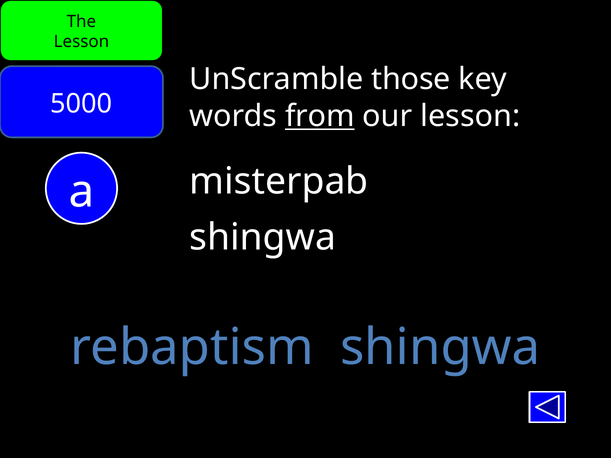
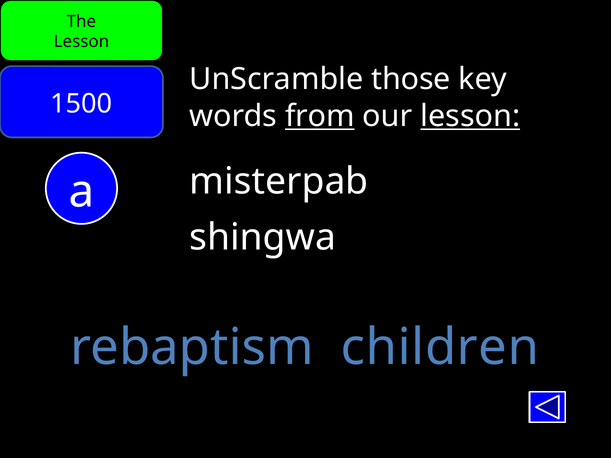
5000: 5000 -> 1500
lesson at (470, 116) underline: none -> present
rebaptism shingwa: shingwa -> children
